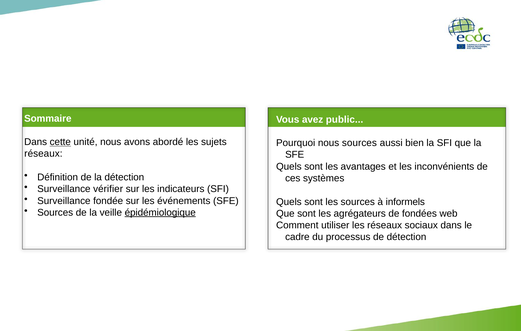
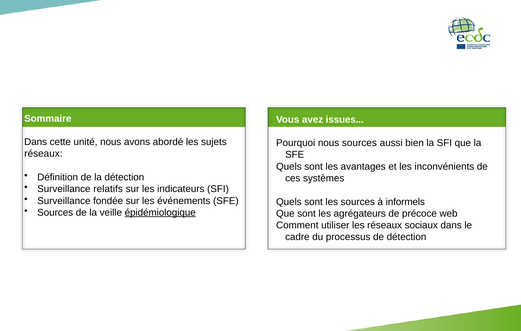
public: public -> issues
cette underline: present -> none
vérifier: vérifier -> relatifs
fondées: fondées -> précoce
